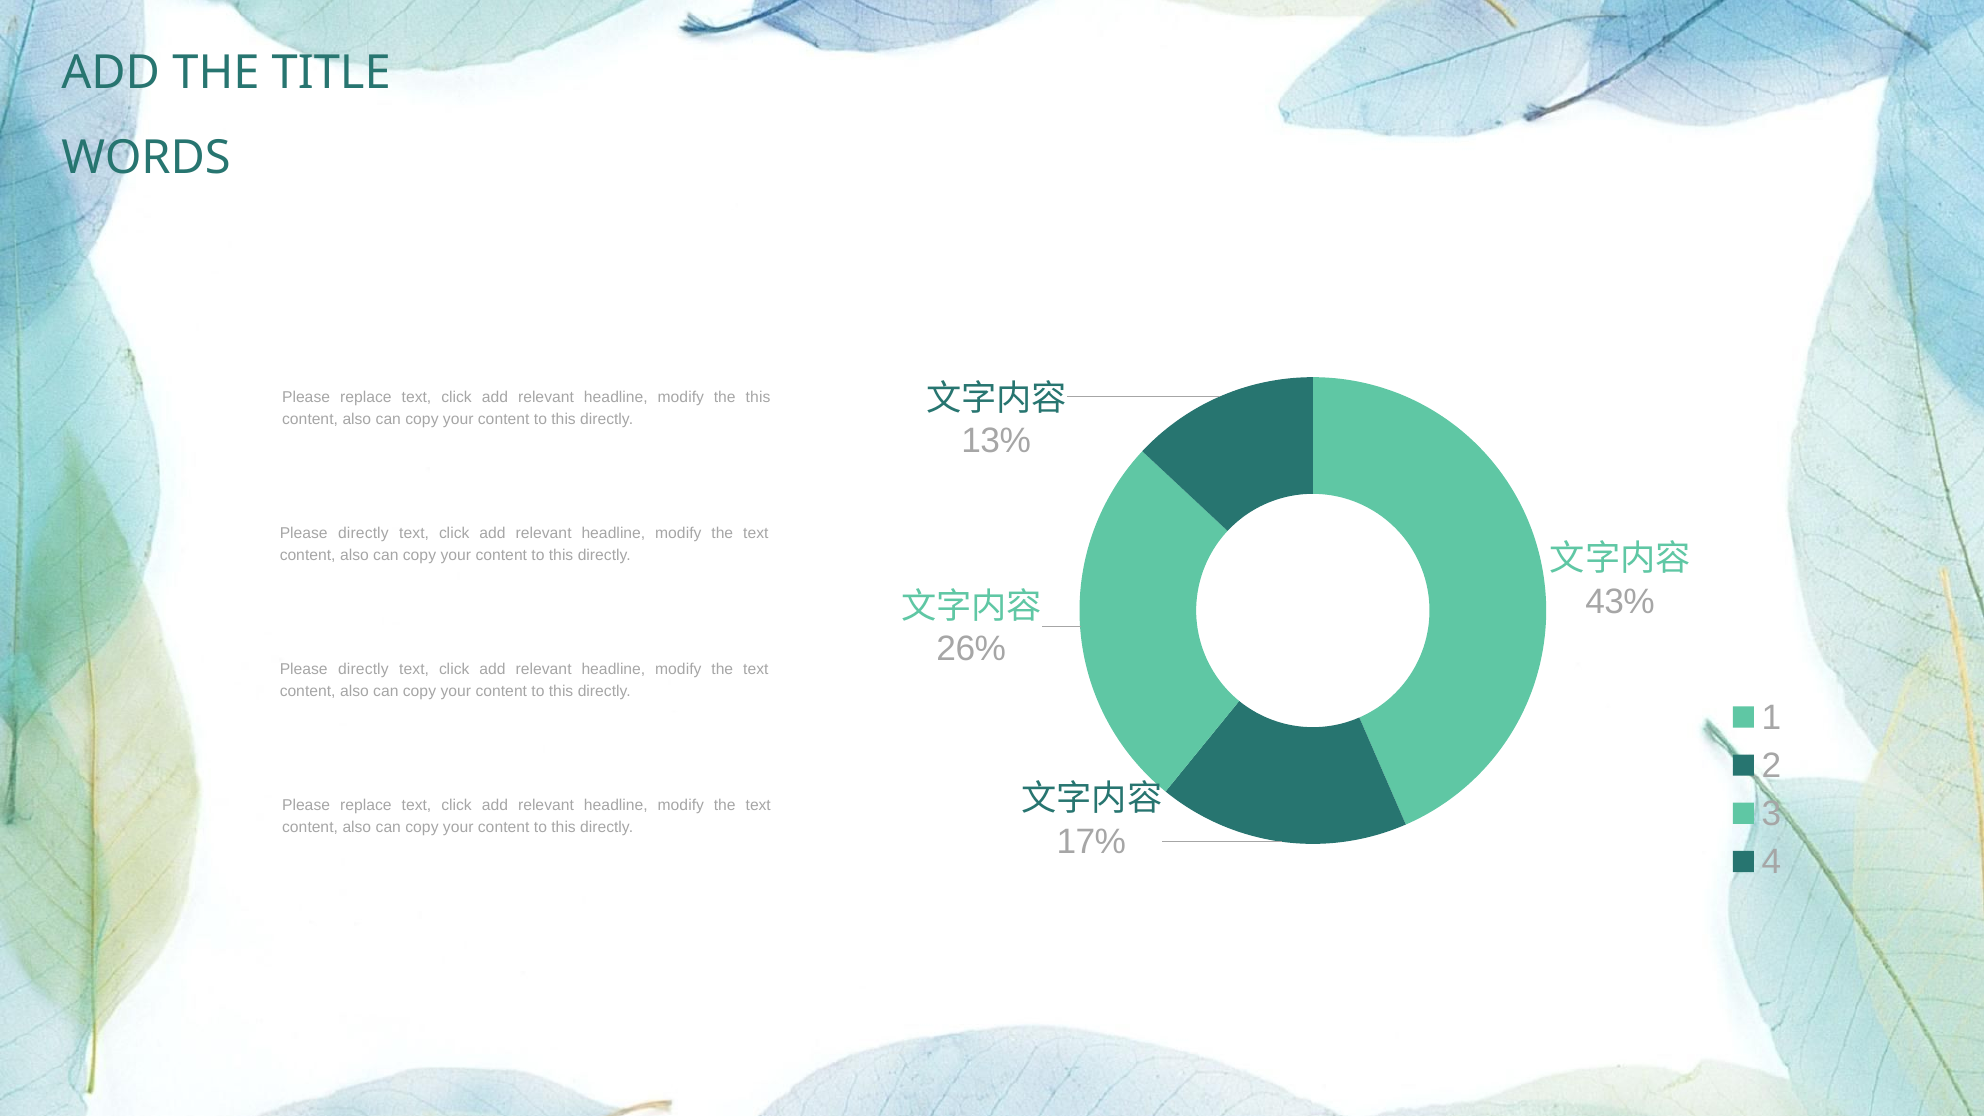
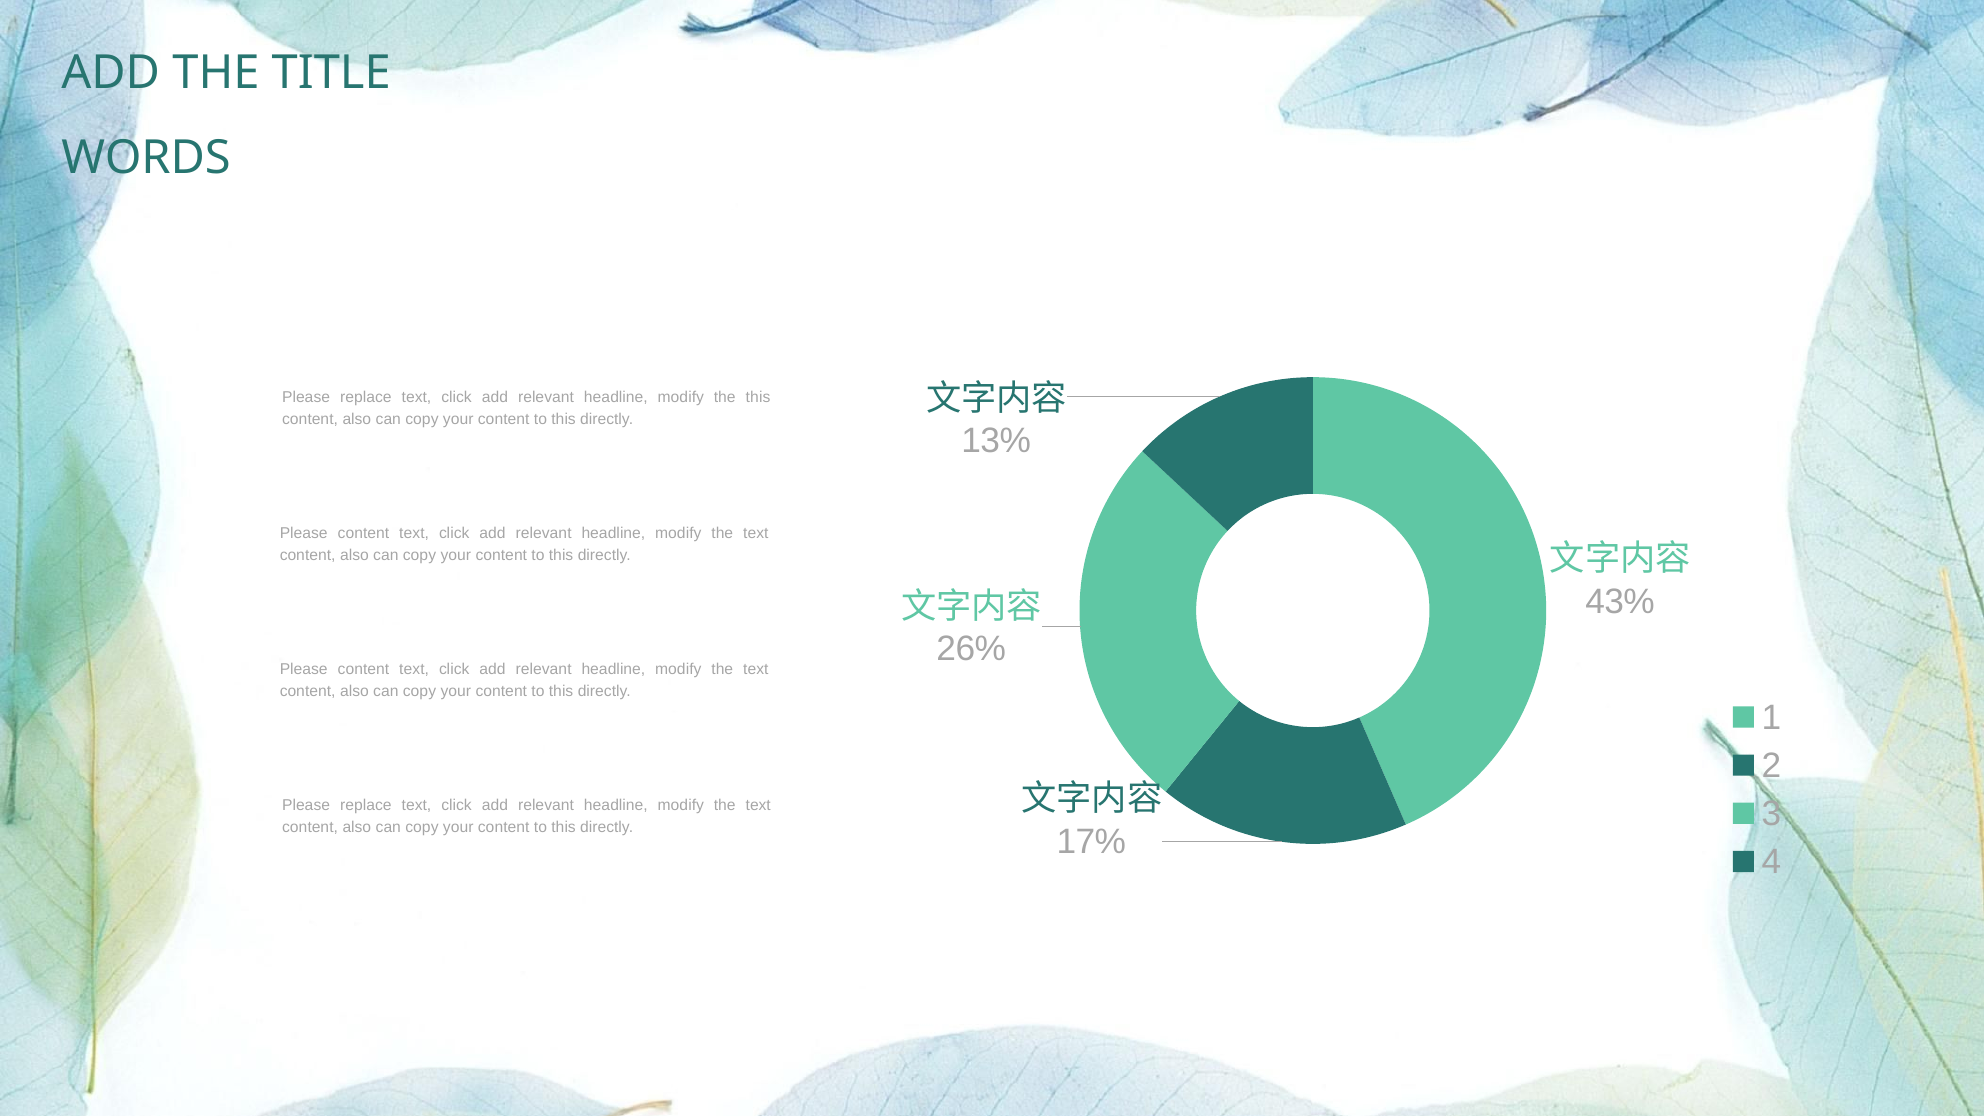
directly at (363, 533): directly -> content
directly at (363, 669): directly -> content
